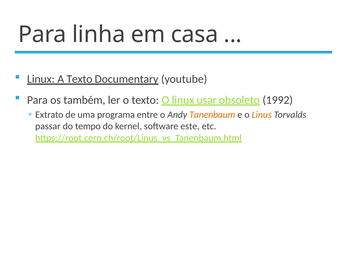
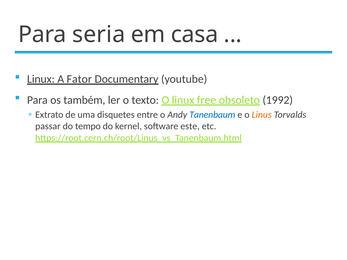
linha: linha -> seria
A Texto: Texto -> Fator
usar: usar -> free
programa: programa -> disquetes
Tanenbaum colour: orange -> blue
